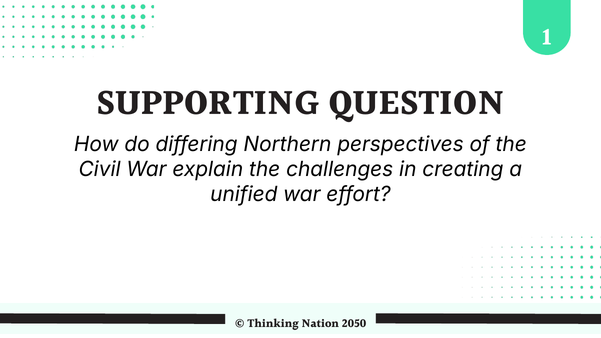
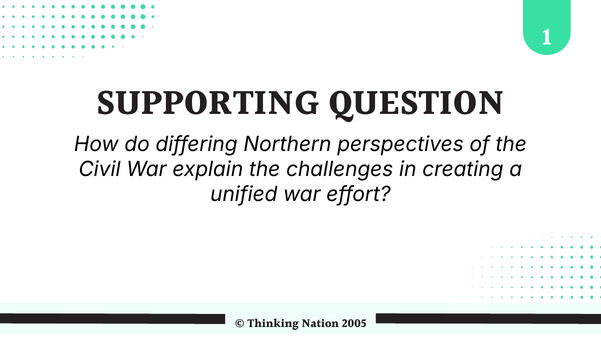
2050: 2050 -> 2005
